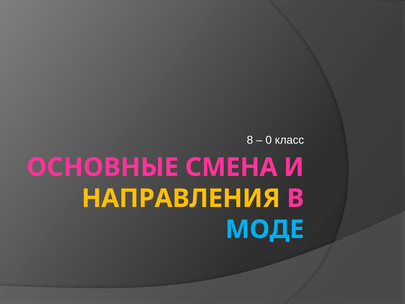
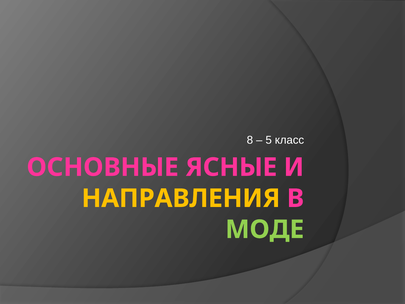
0: 0 -> 5
СМЕНА: СМЕНА -> ЯСНЫЕ
МОДЕ colour: light blue -> light green
